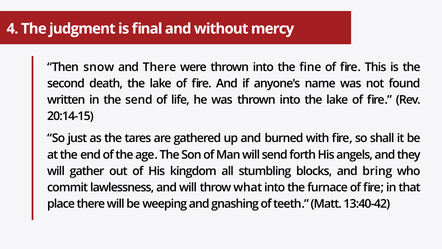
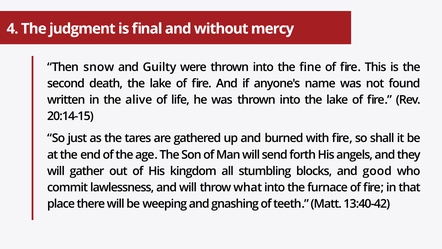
and There: There -> Guilty
the send: send -> alive
bring: bring -> good
